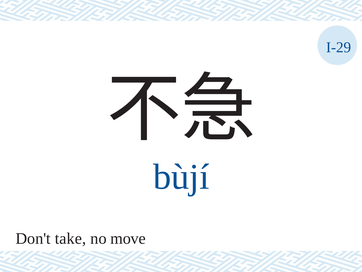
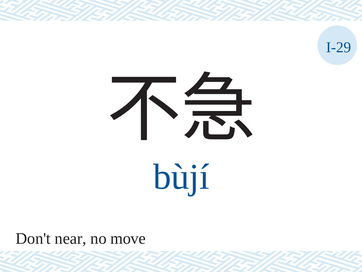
take: take -> near
